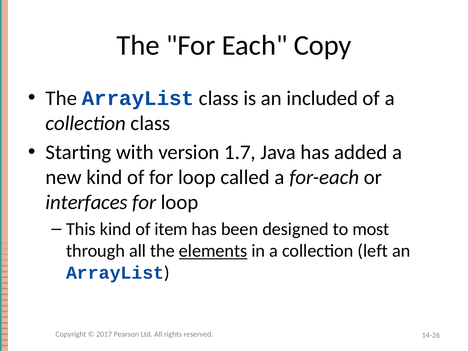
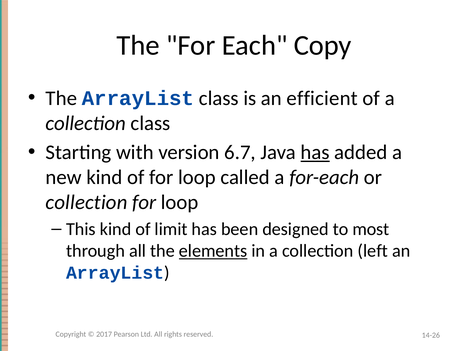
included: included -> efficient
1.7: 1.7 -> 6.7
has at (315, 152) underline: none -> present
interfaces at (87, 202): interfaces -> collection
item: item -> limit
